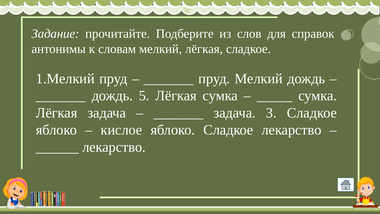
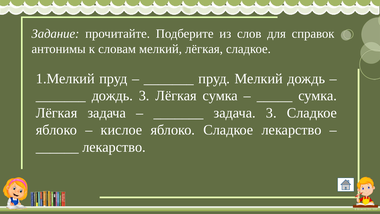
дождь 5: 5 -> 3
